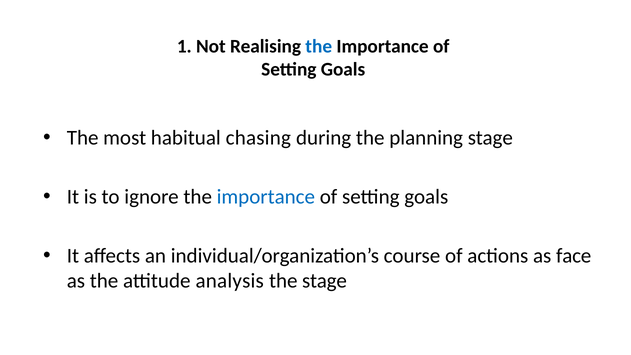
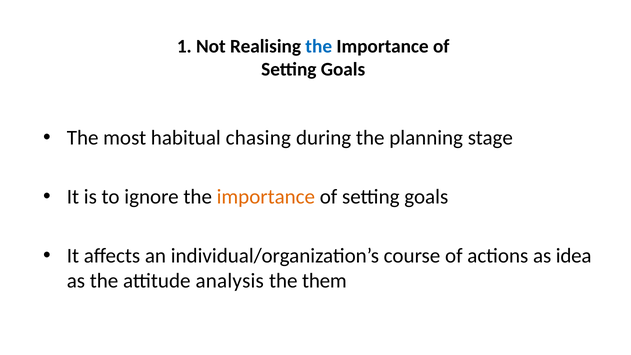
importance at (266, 197) colour: blue -> orange
face: face -> idea
the stage: stage -> them
